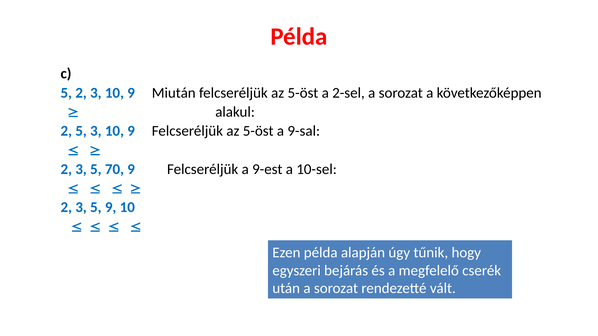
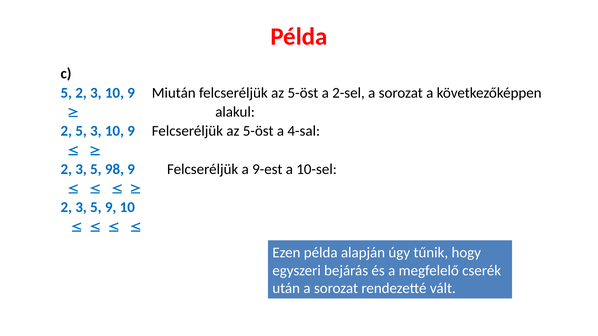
9-sal: 9-sal -> 4-sal
70: 70 -> 98
